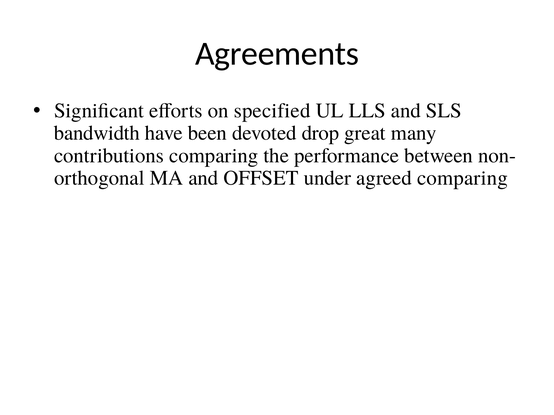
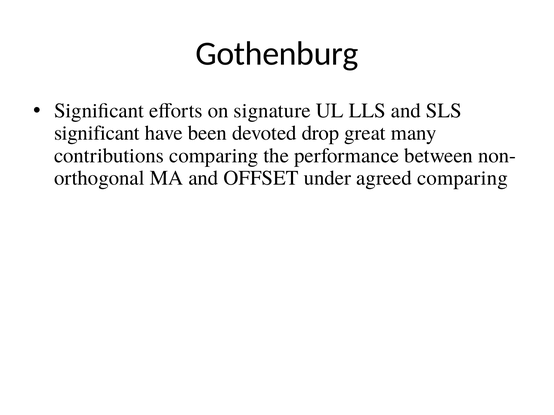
Agreements: Agreements -> Gothenburg
specified: specified -> signature
bandwidth at (97, 133): bandwidth -> significant
